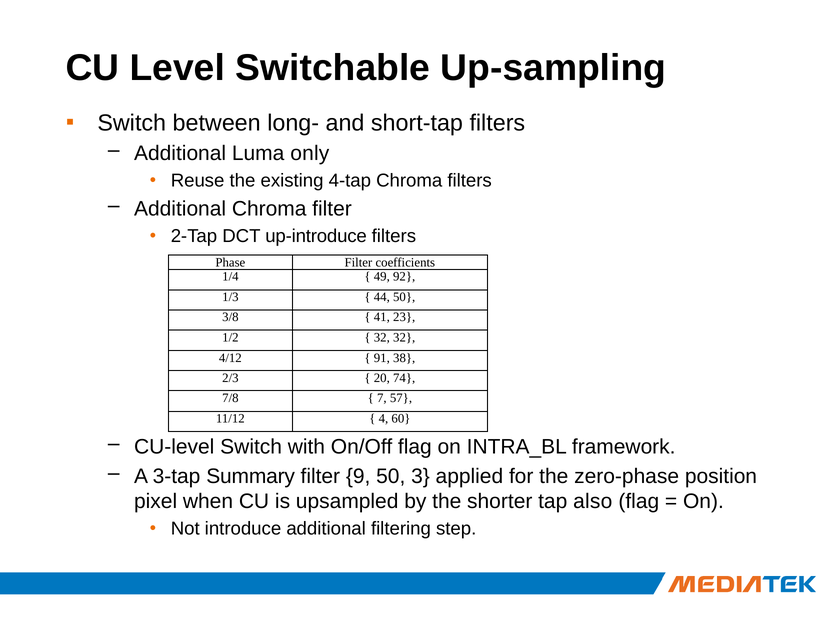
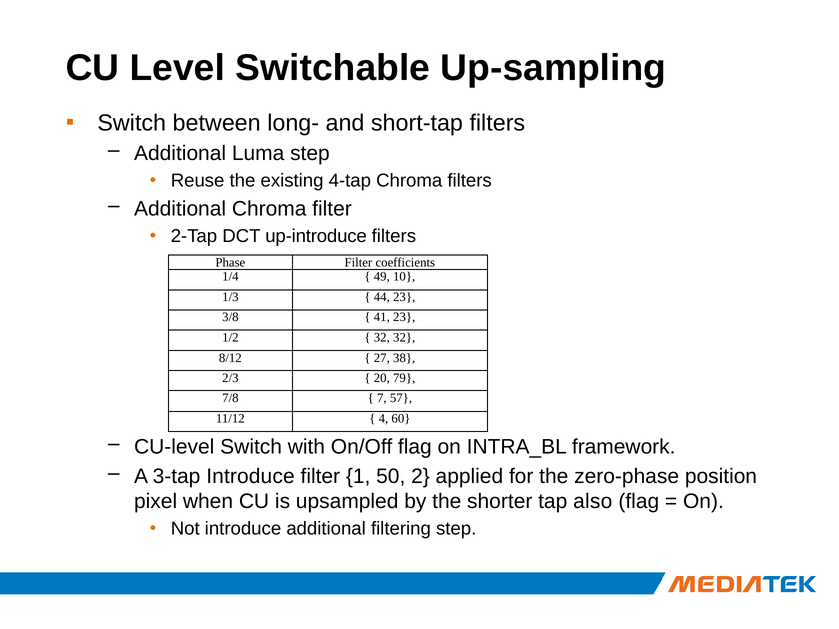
Luma only: only -> step
92: 92 -> 10
44 50: 50 -> 23
4/12: 4/12 -> 8/12
91: 91 -> 27
74: 74 -> 79
3-tap Summary: Summary -> Introduce
9: 9 -> 1
3: 3 -> 2
